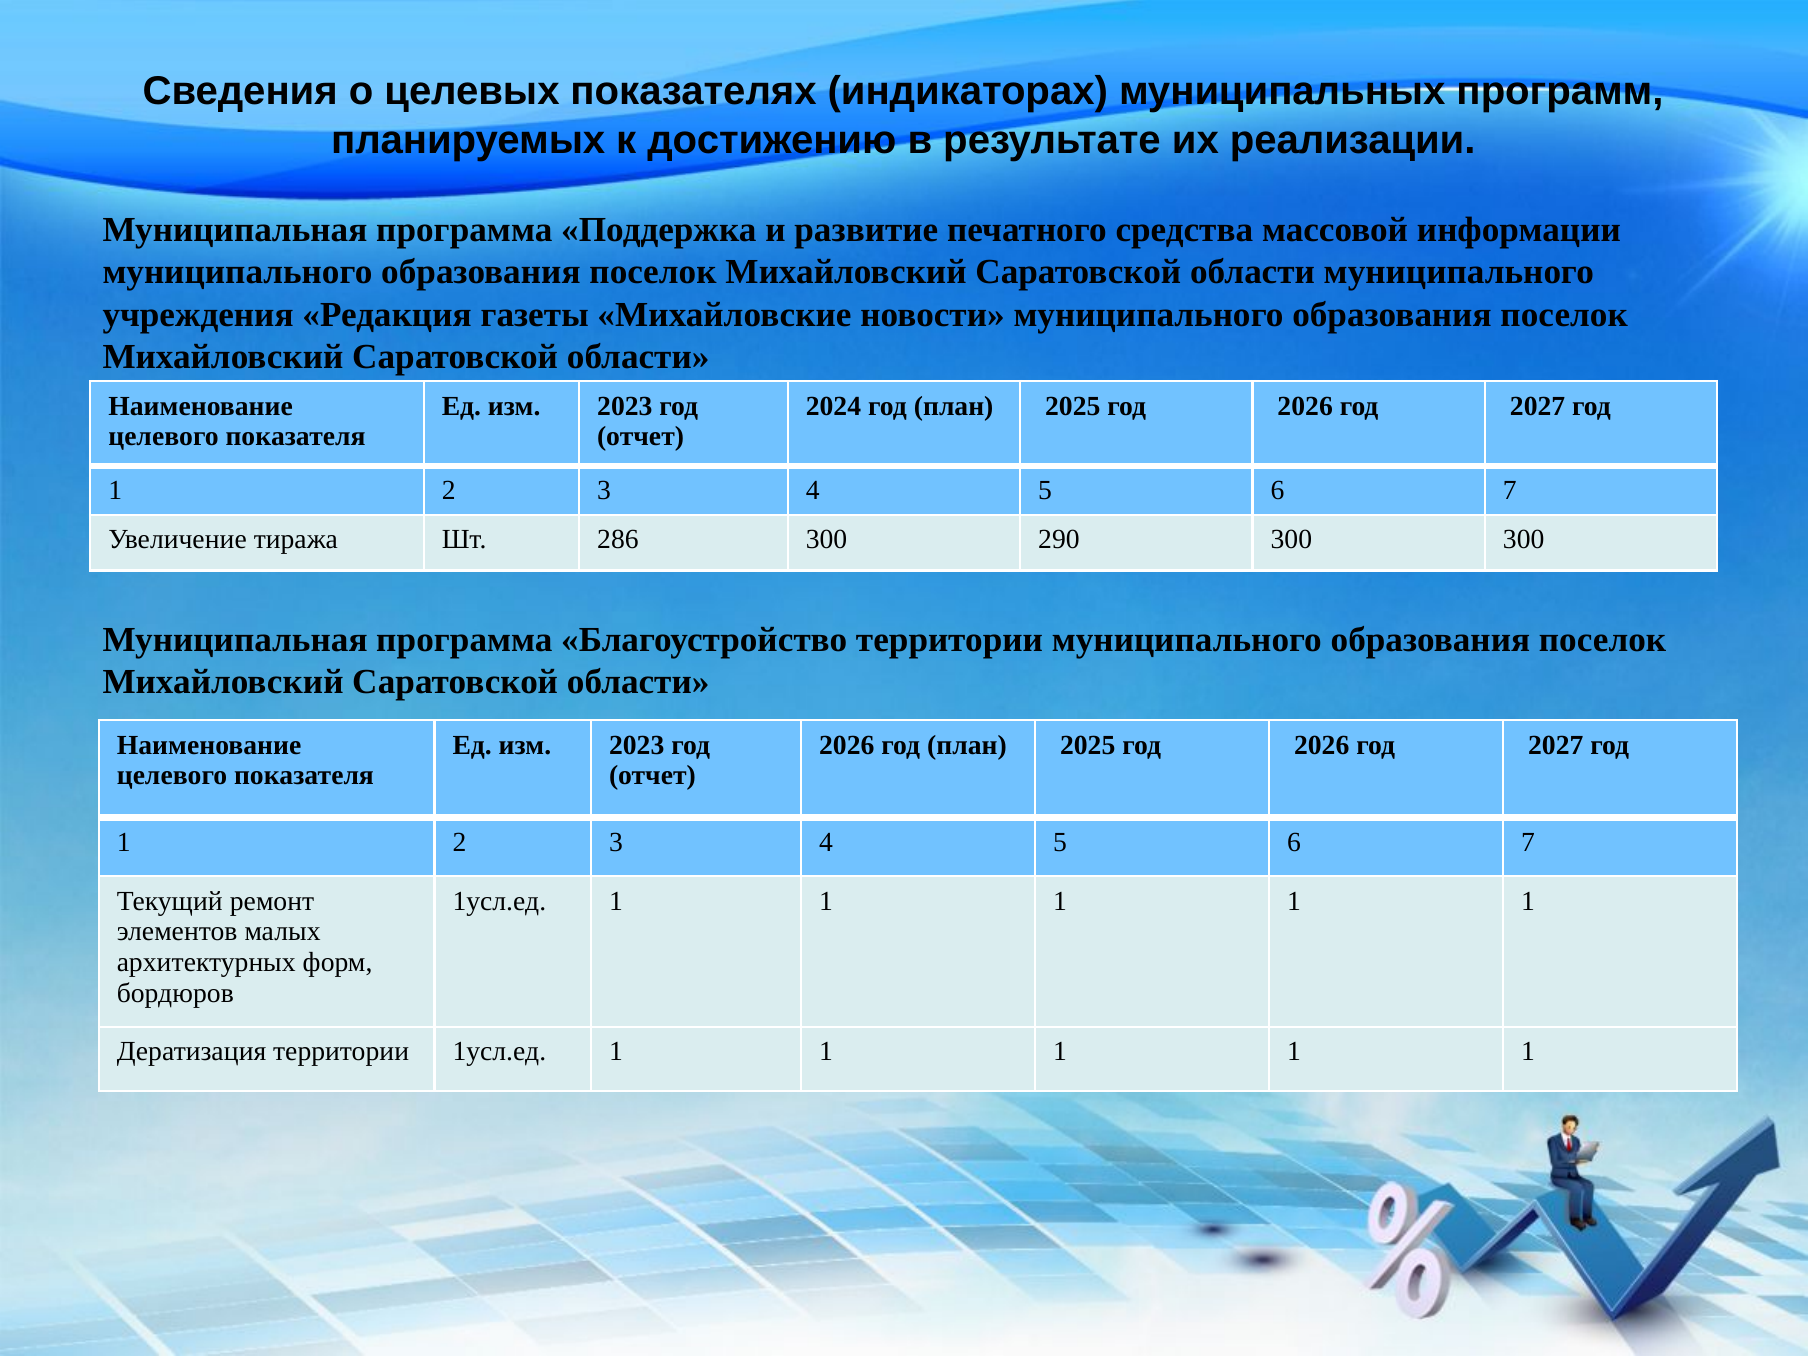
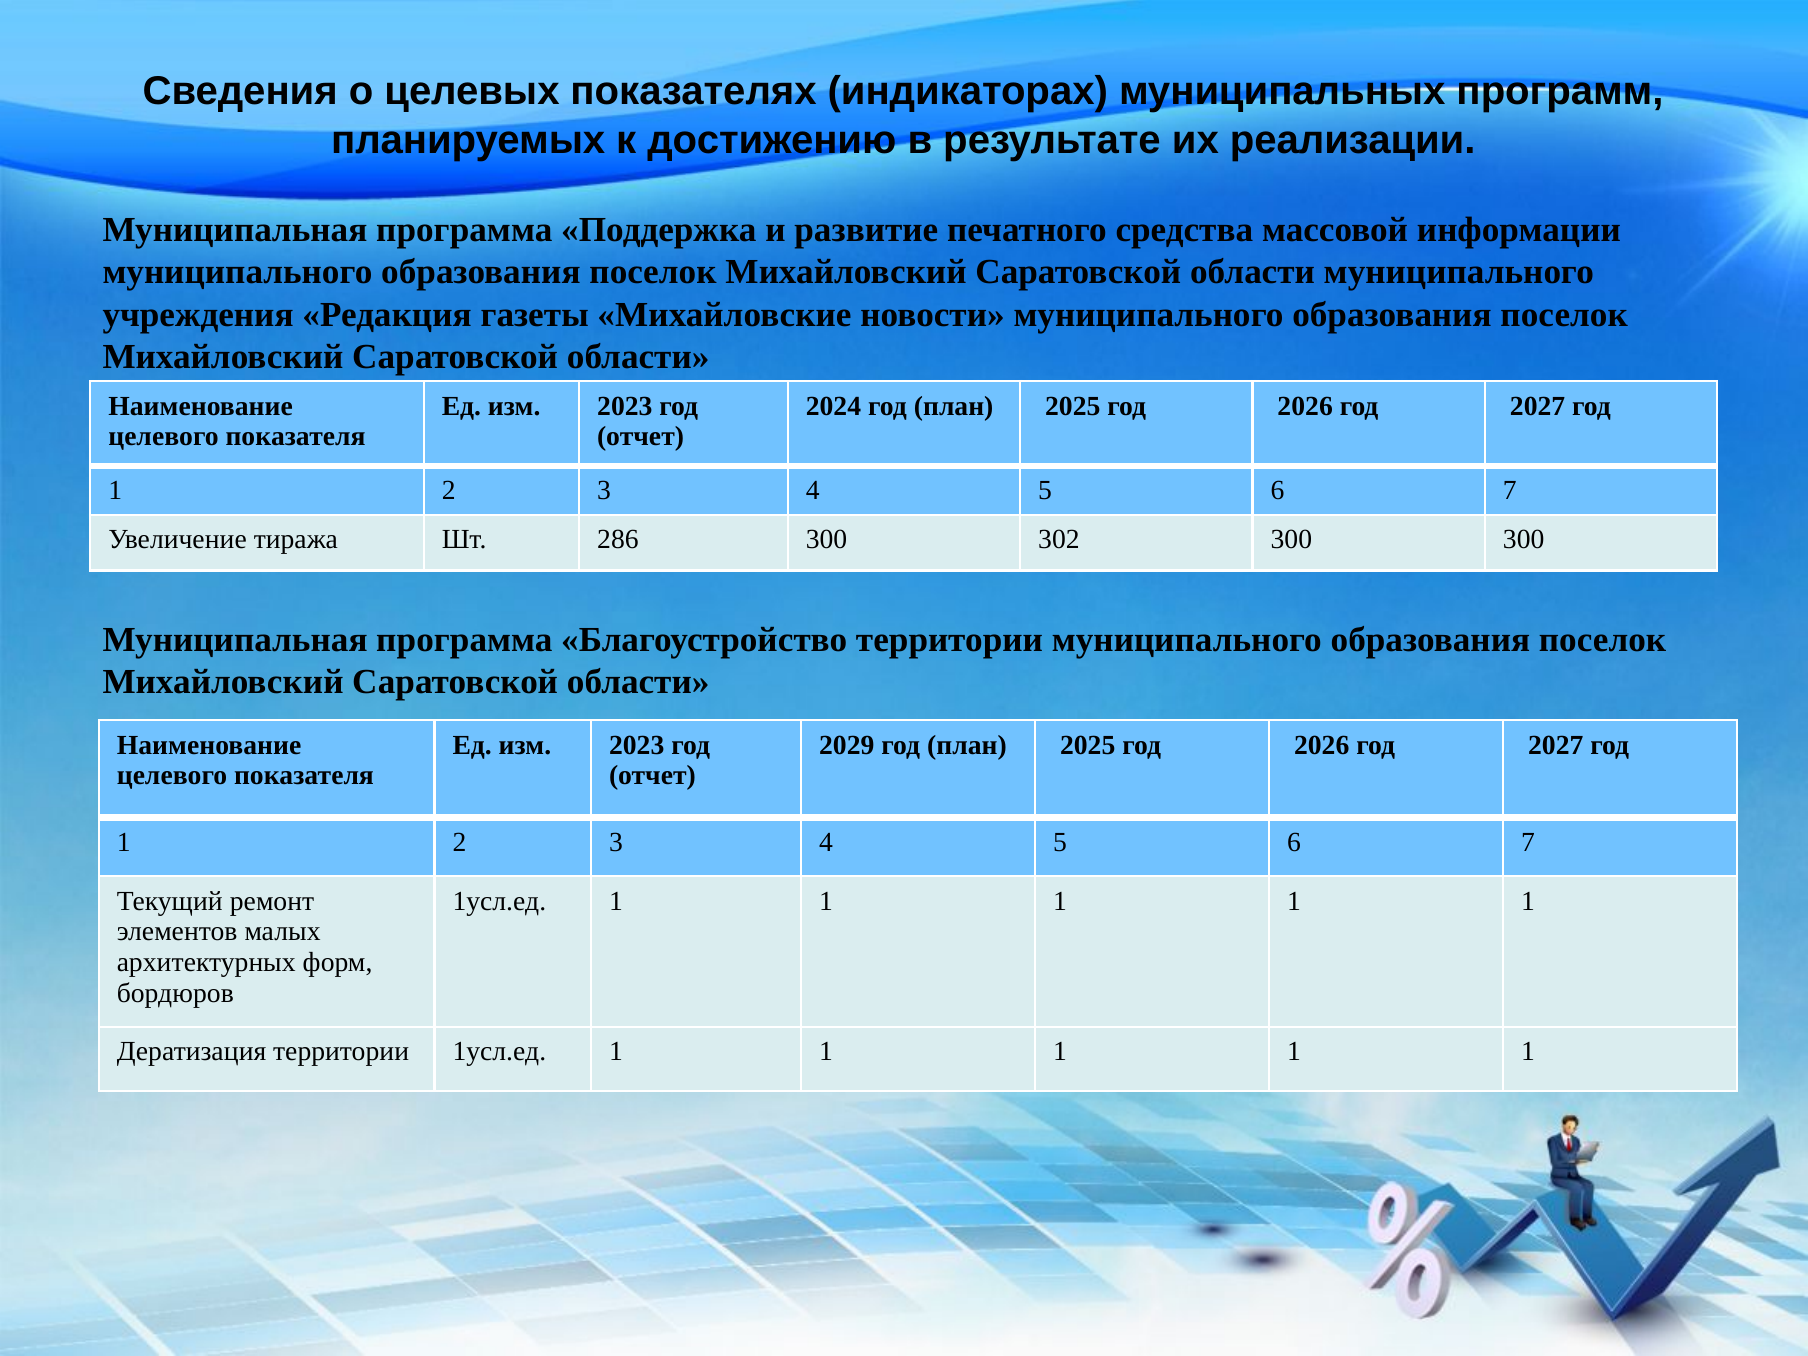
290: 290 -> 302
2026 at (847, 745): 2026 -> 2029
